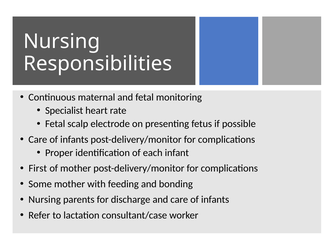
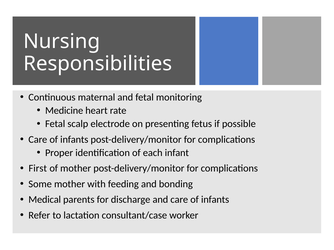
Specialist: Specialist -> Medicine
Nursing at (45, 200): Nursing -> Medical
